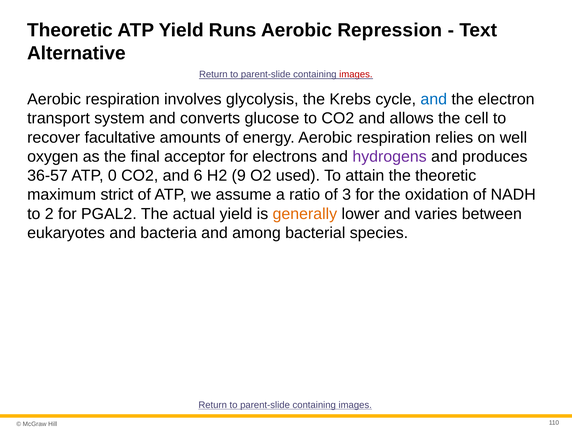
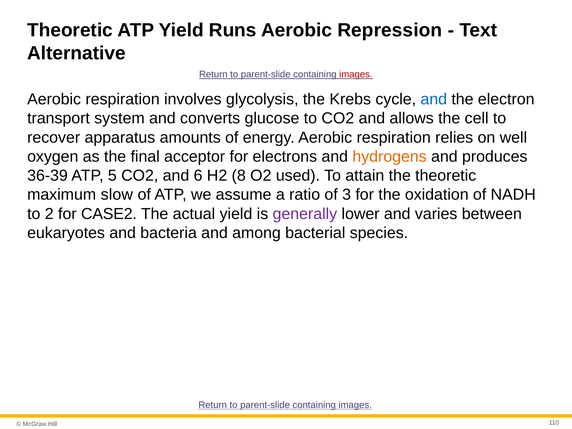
facultative: facultative -> apparatus
hydrogens colour: purple -> orange
36-57: 36-57 -> 36-39
0: 0 -> 5
9: 9 -> 8
strict: strict -> slow
PGAL2: PGAL2 -> CASE2
generally colour: orange -> purple
